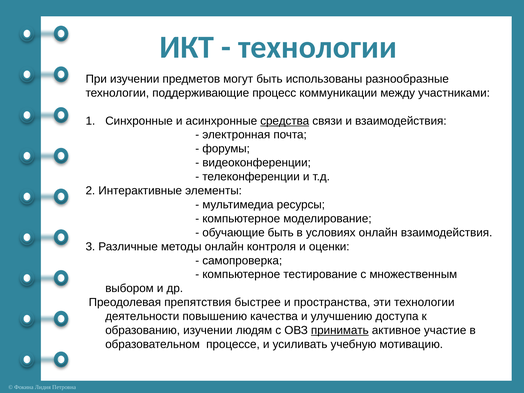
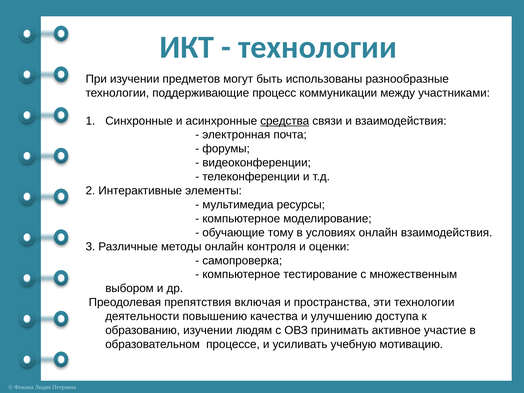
обучающие быть: быть -> тому
быстрее: быстрее -> включая
принимать underline: present -> none
